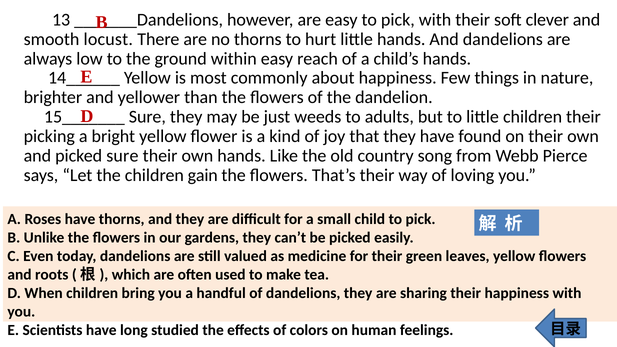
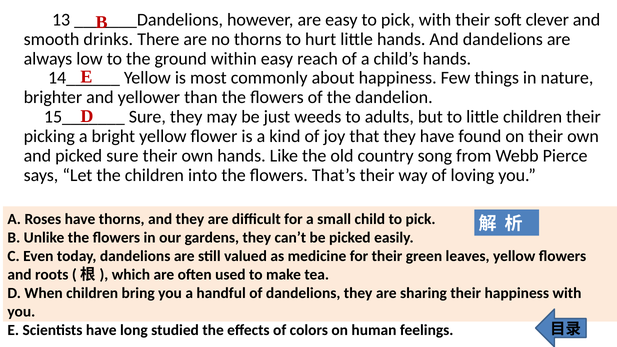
locust: locust -> drinks
gain: gain -> into
